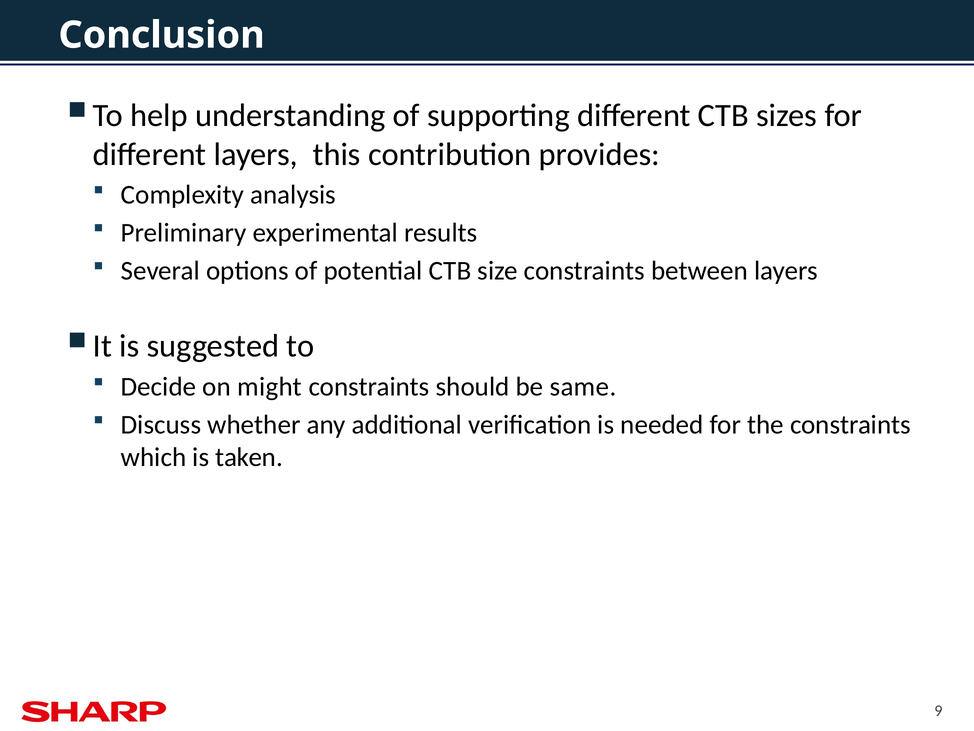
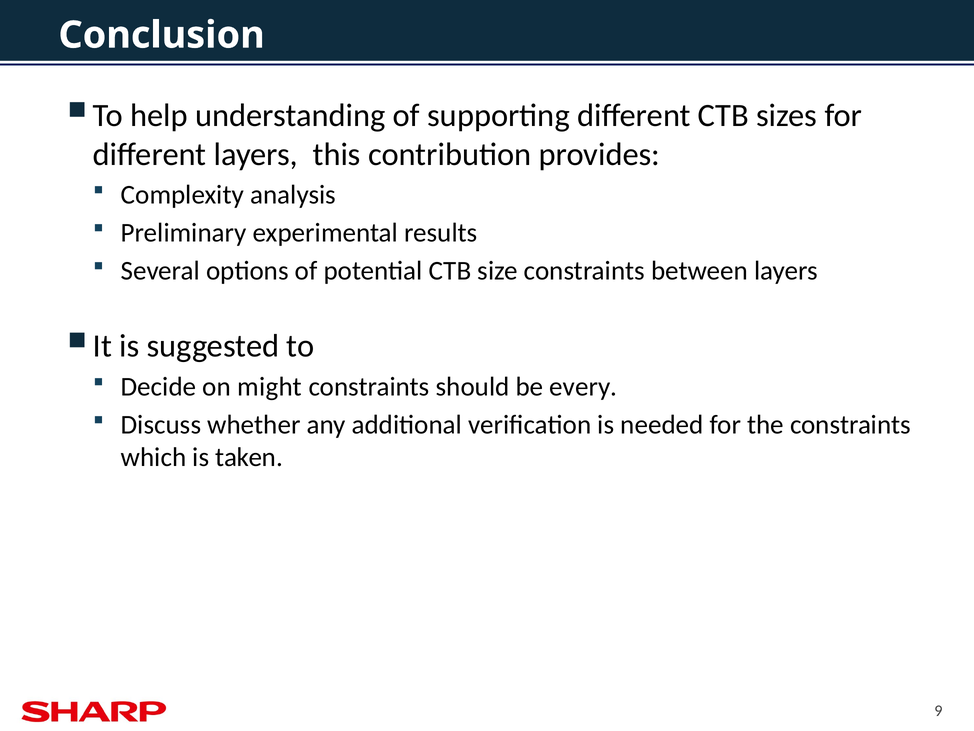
same: same -> every
